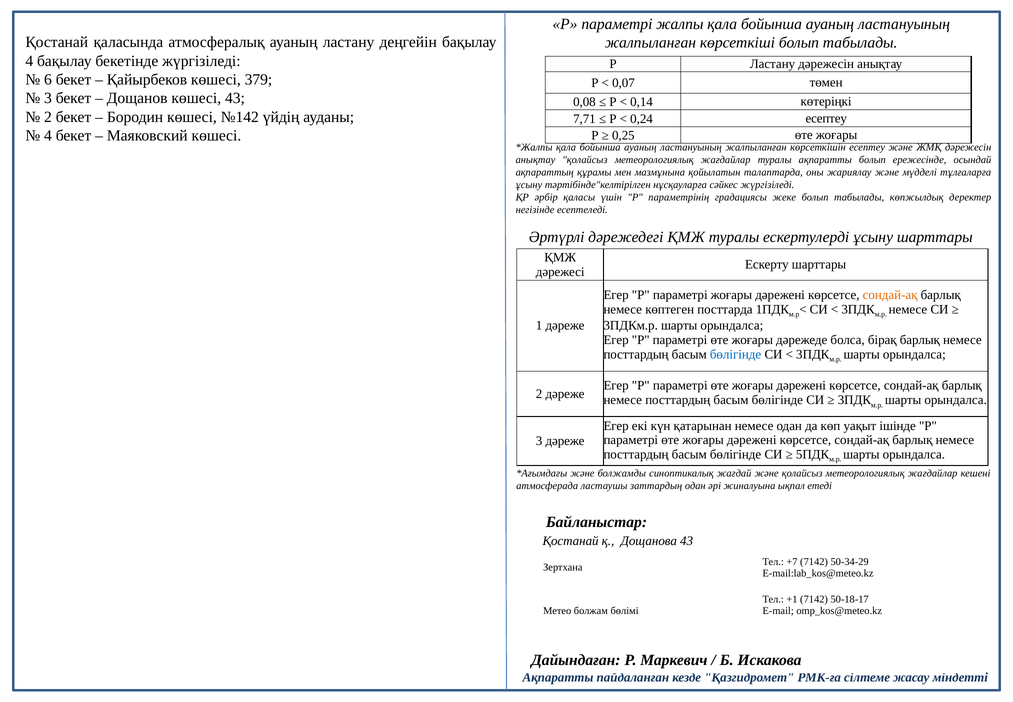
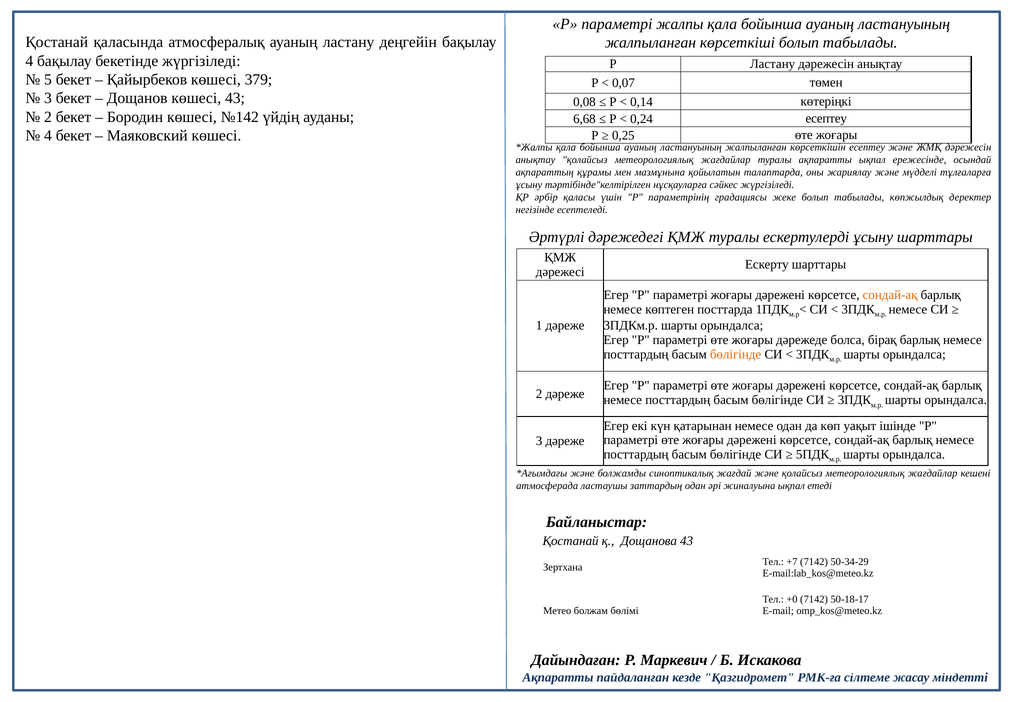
6: 6 -> 5
7,71: 7,71 -> 6,68
ақпаратты болып: болып -> ықпал
бөлігінде at (736, 354) colour: blue -> orange
+1: +1 -> +0
